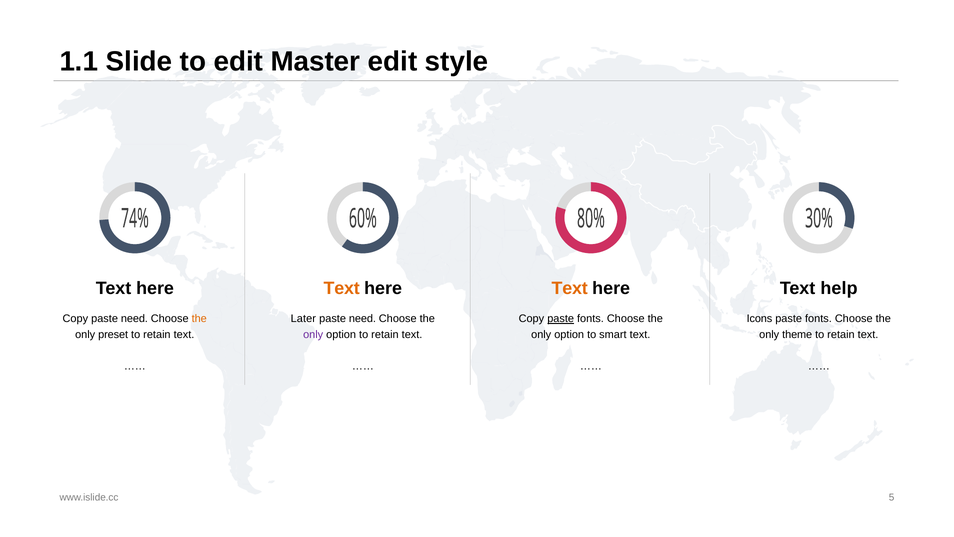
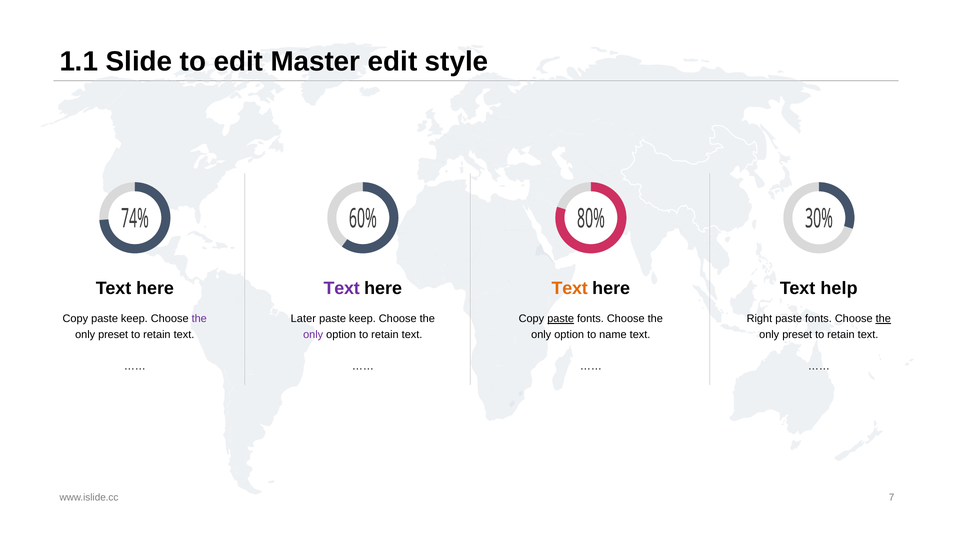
Text at (342, 288) colour: orange -> purple
Copy paste need: need -> keep
the at (199, 319) colour: orange -> purple
need at (362, 319): need -> keep
Icons: Icons -> Right
the at (883, 319) underline: none -> present
smart: smart -> name
theme at (797, 334): theme -> preset
5: 5 -> 7
